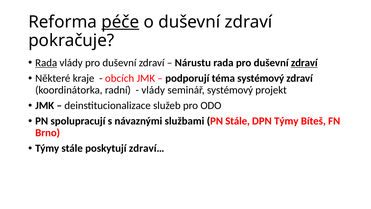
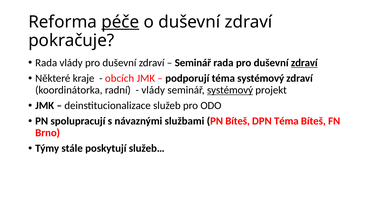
Rada at (46, 63) underline: present -> none
Nárustu at (193, 63): Nárustu -> Seminář
systémový at (230, 90) underline: none -> present
PN Stále: Stále -> Bíteš
DPN Týmy: Týmy -> Téma
zdraví…: zdraví… -> služeb…
